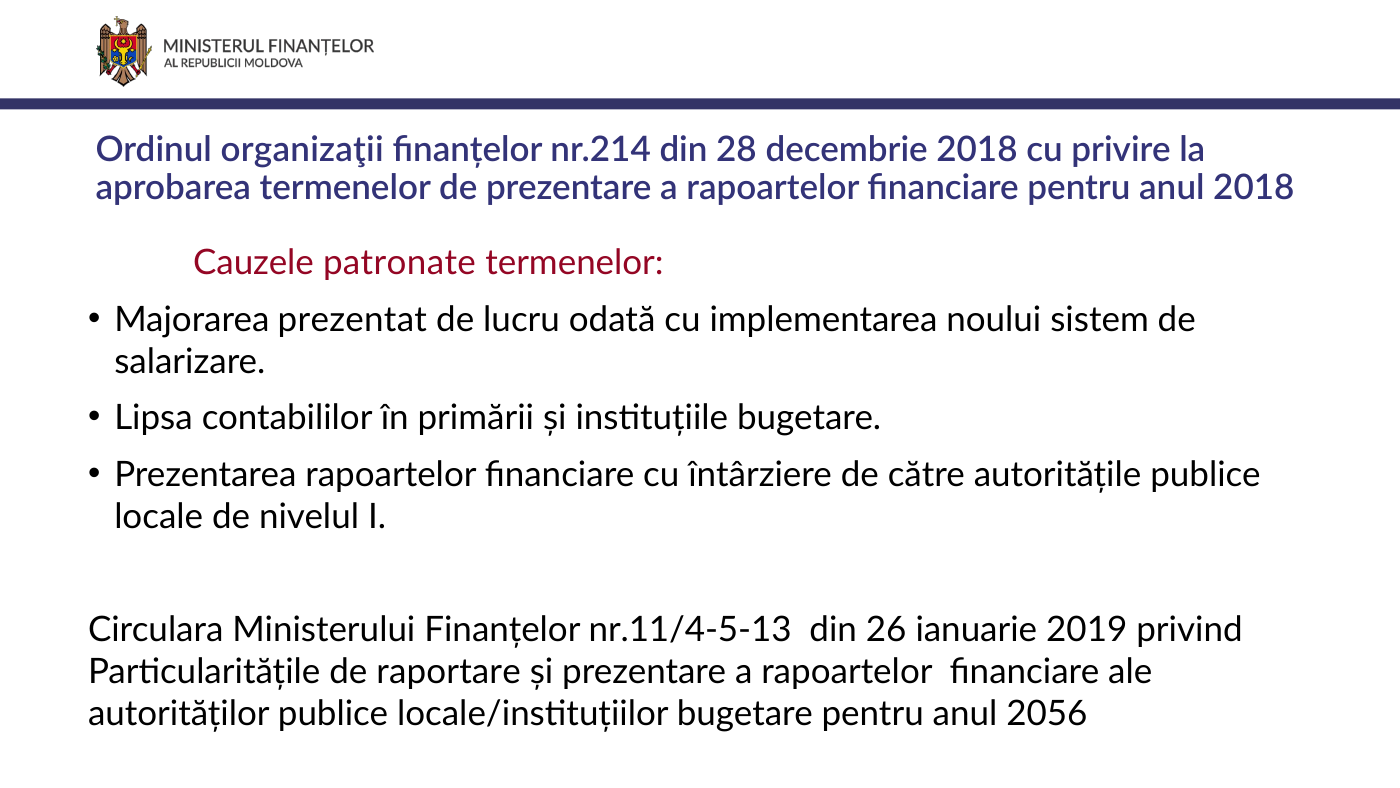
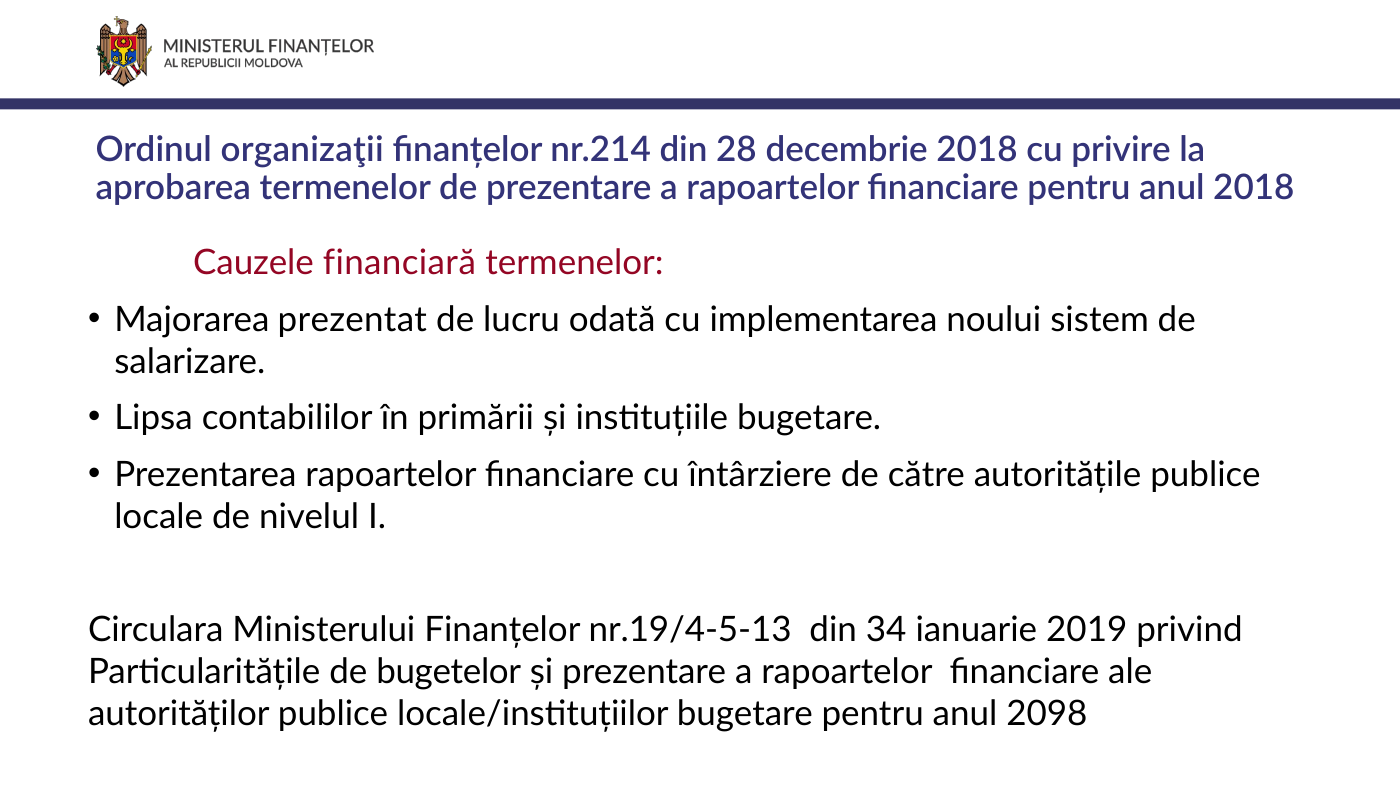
patronate: patronate -> financiară
nr.11/4-5-13: nr.11/4-5-13 -> nr.19/4-5-13
26: 26 -> 34
raportare: raportare -> bugetelor
2056: 2056 -> 2098
